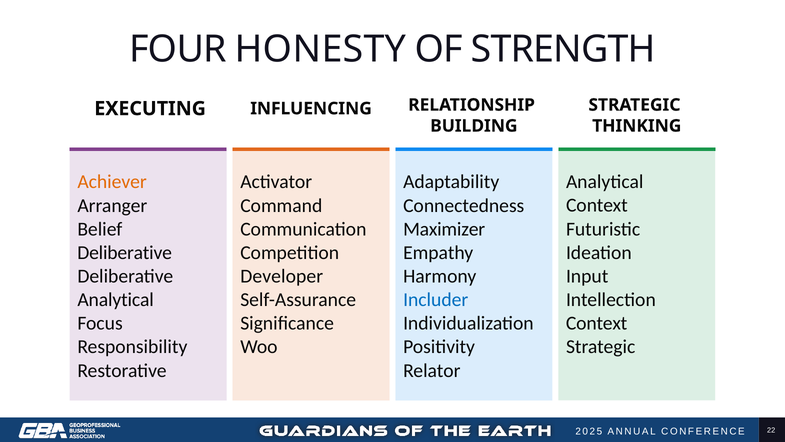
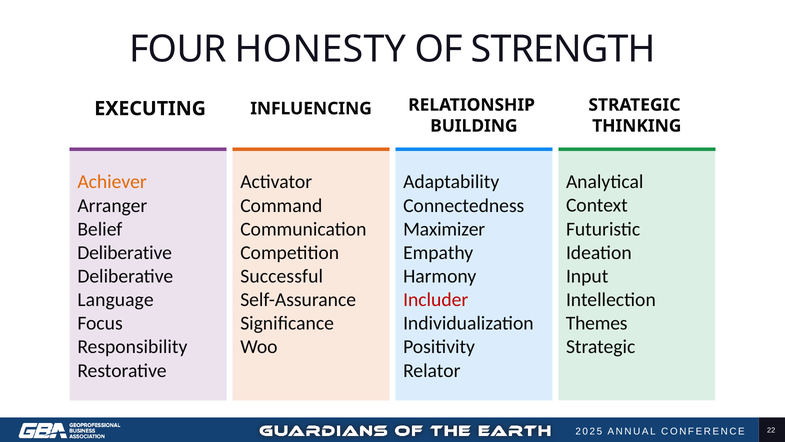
Developer: Developer -> Successful
Analytical at (116, 300): Analytical -> Language
Includer colour: blue -> red
Context at (597, 323): Context -> Themes
